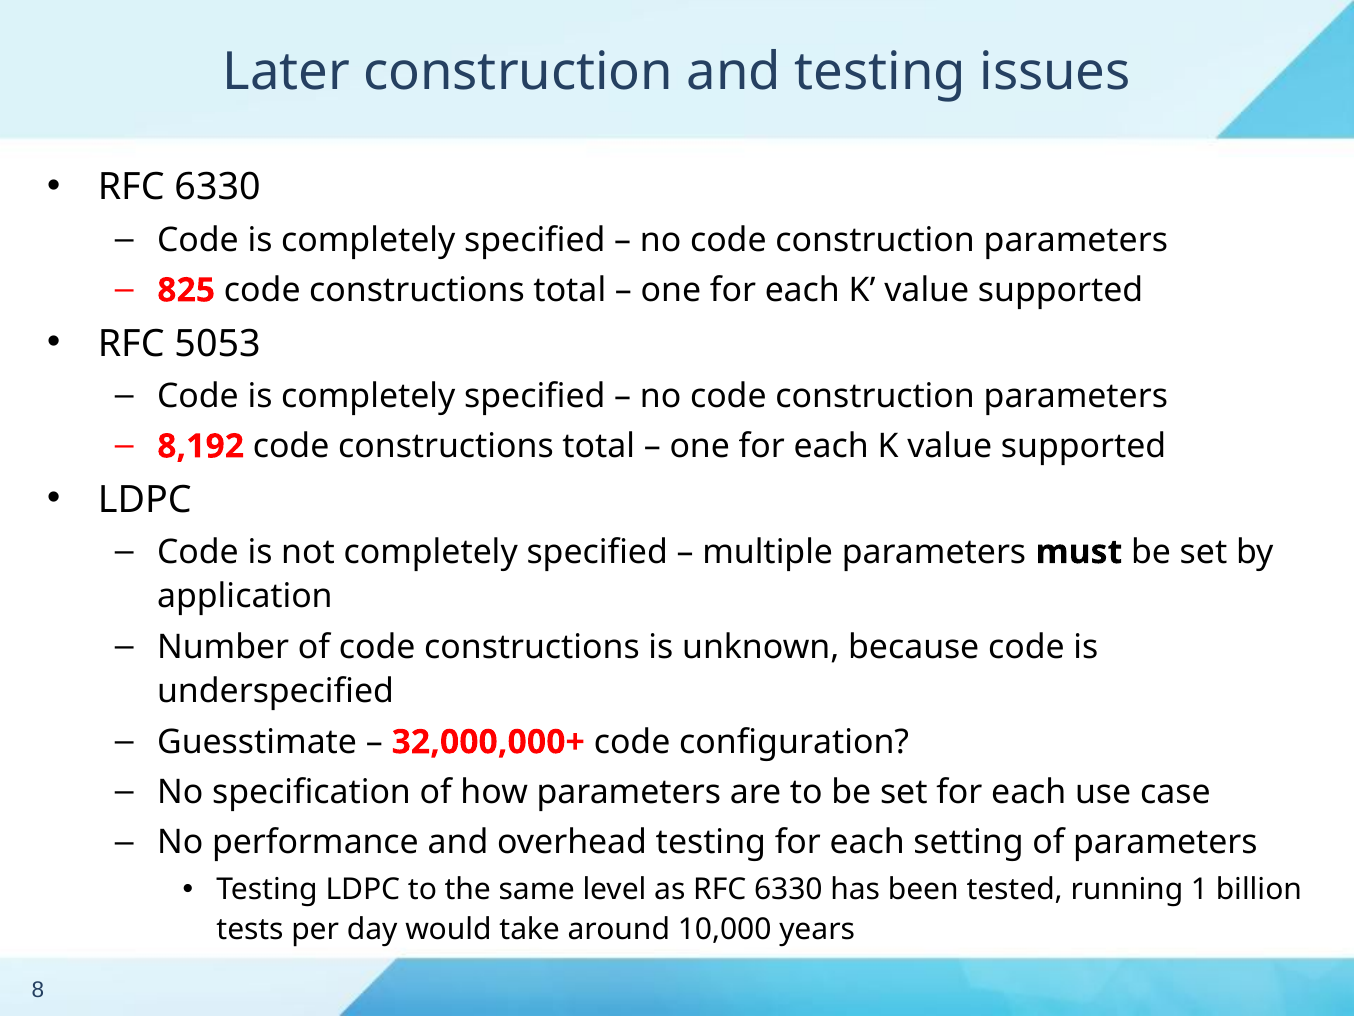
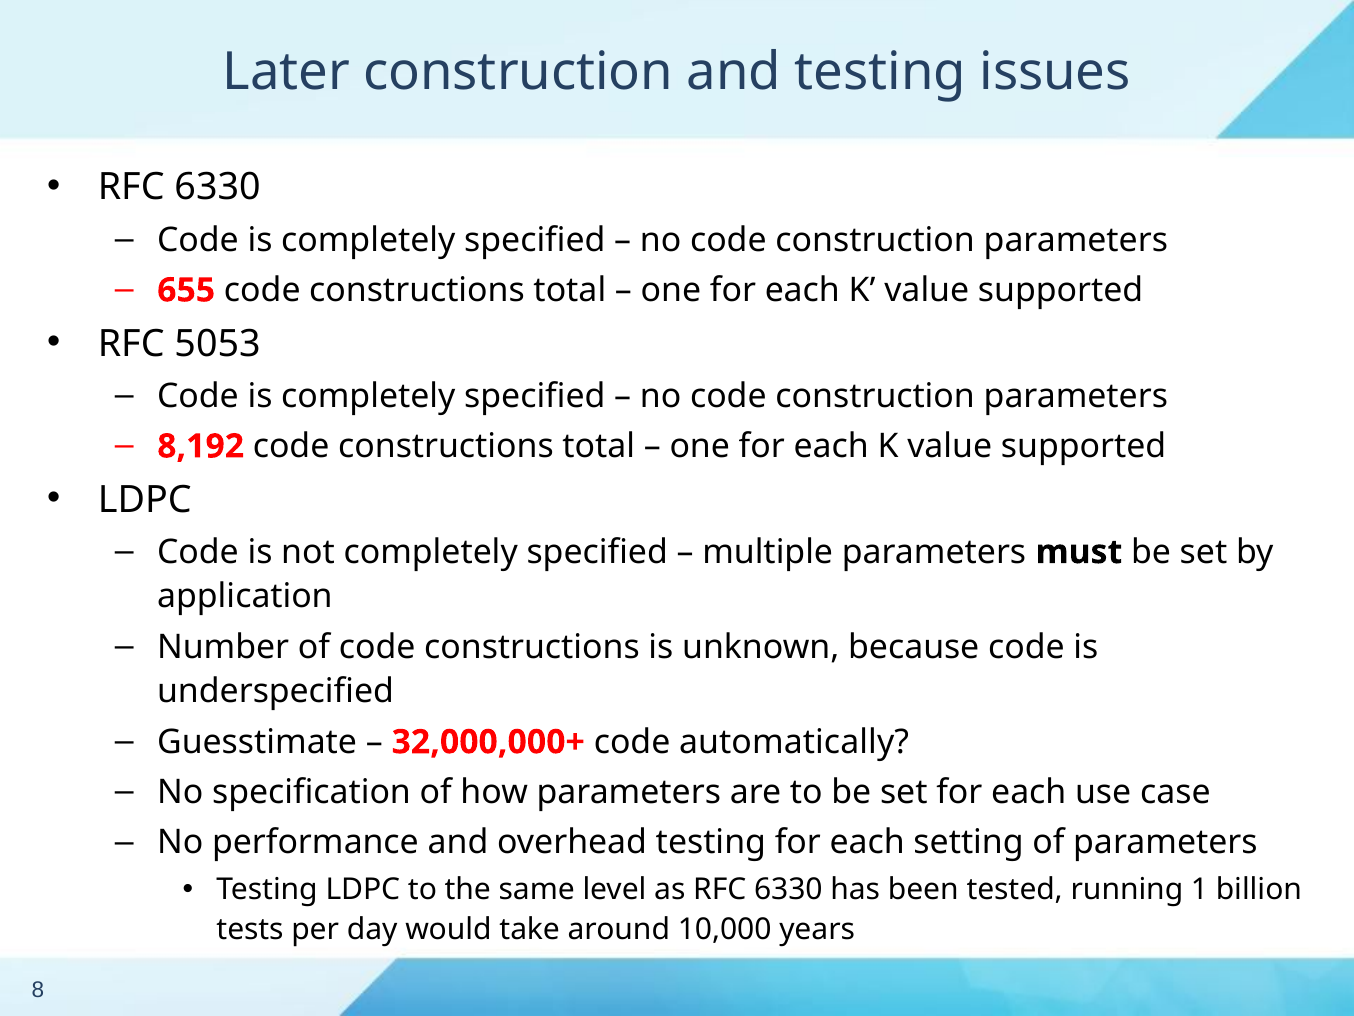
825: 825 -> 655
configuration: configuration -> automatically
